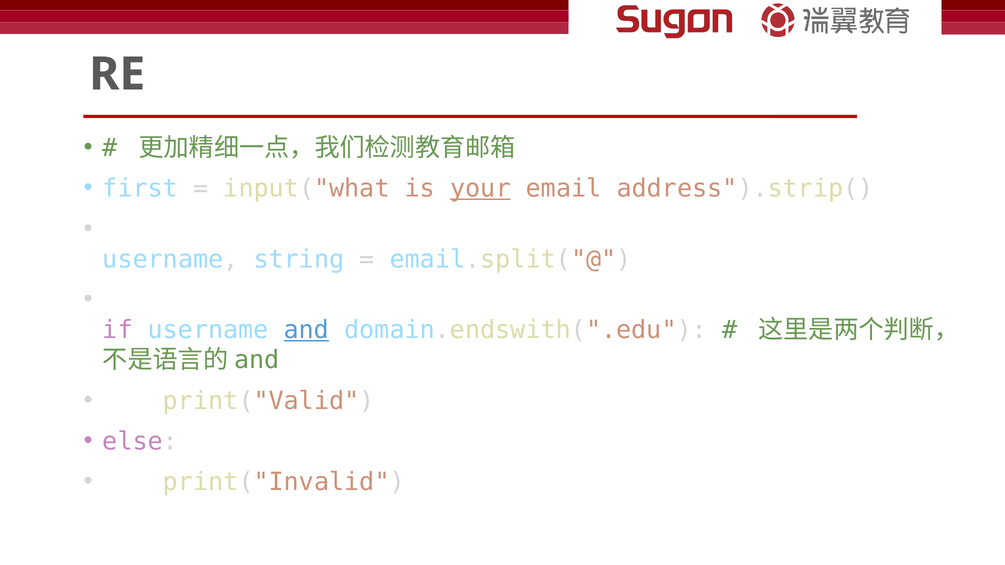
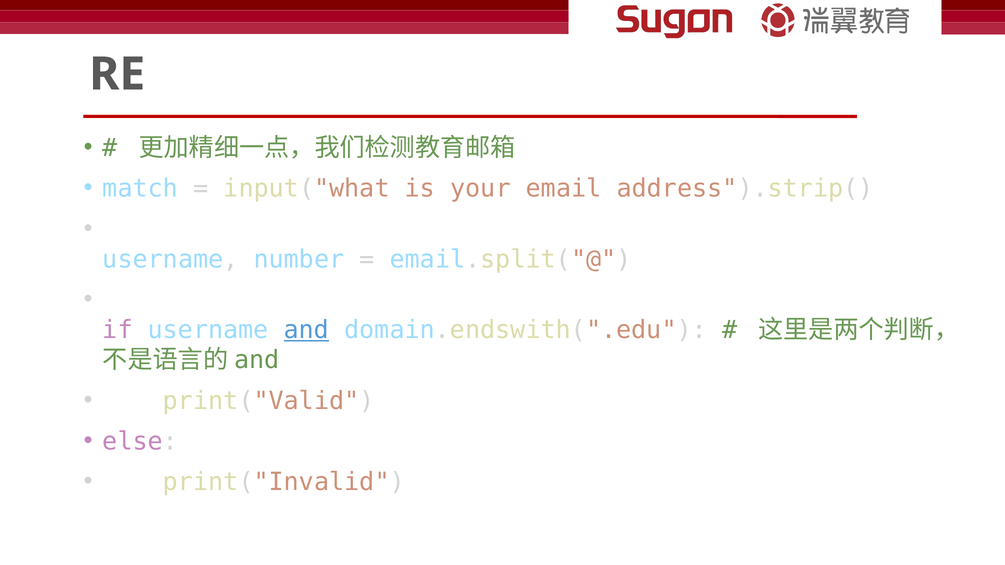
first: first -> match
your underline: present -> none
string: string -> number
